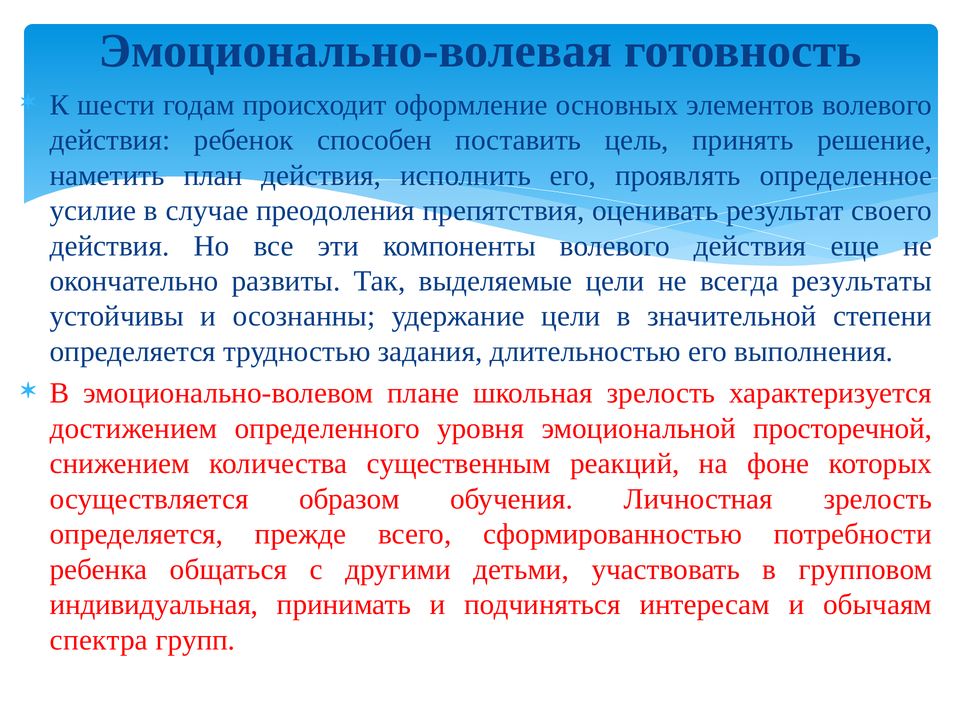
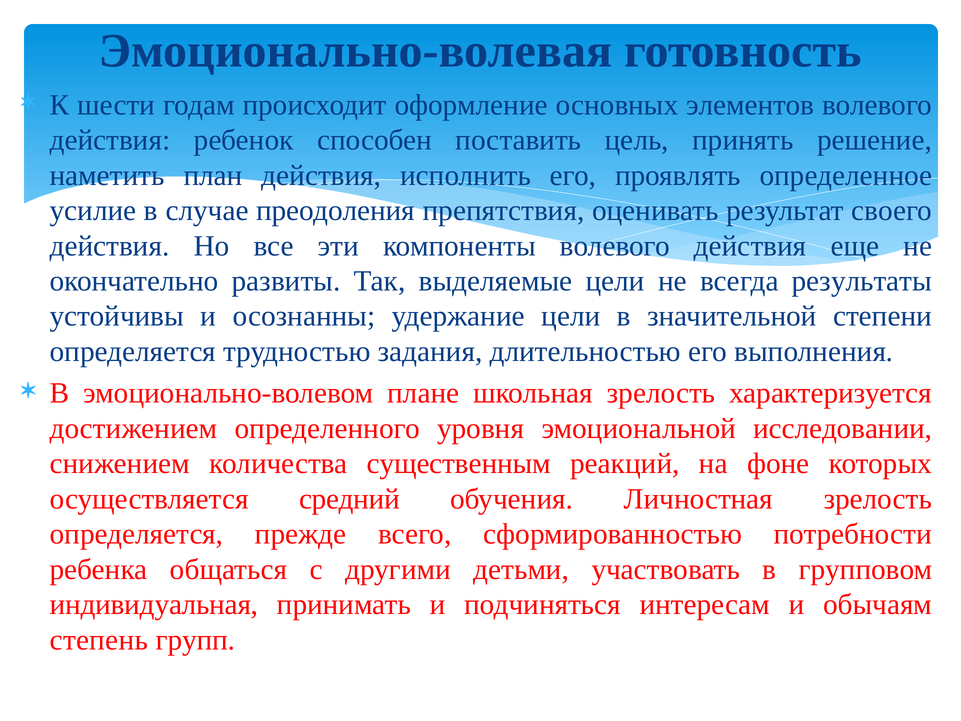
просторечной: просторечной -> исследовании
образом: образом -> средний
спектра: спектра -> степень
